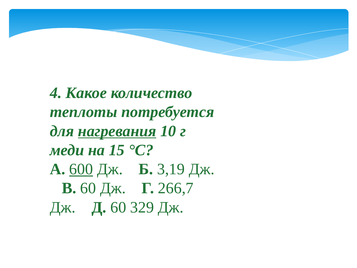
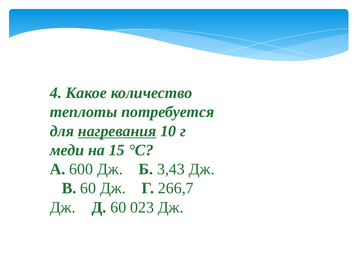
600 underline: present -> none
3,19: 3,19 -> 3,43
329: 329 -> 023
